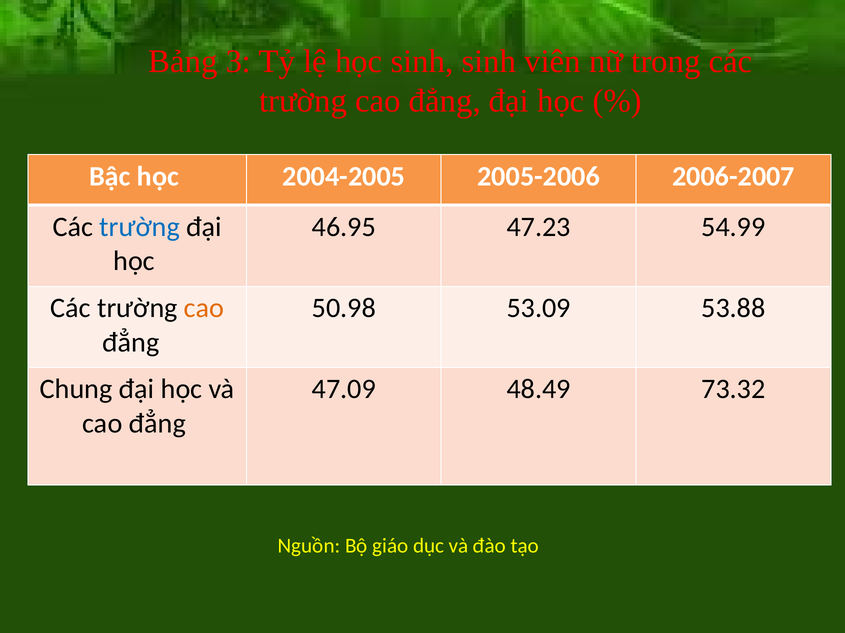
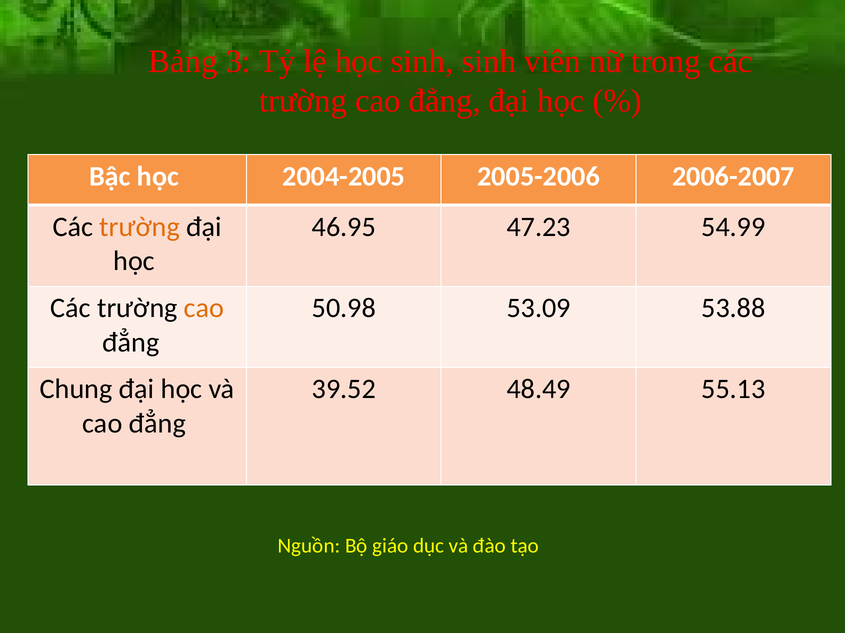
trường at (140, 227) colour: blue -> orange
47.09: 47.09 -> 39.52
73.32: 73.32 -> 55.13
